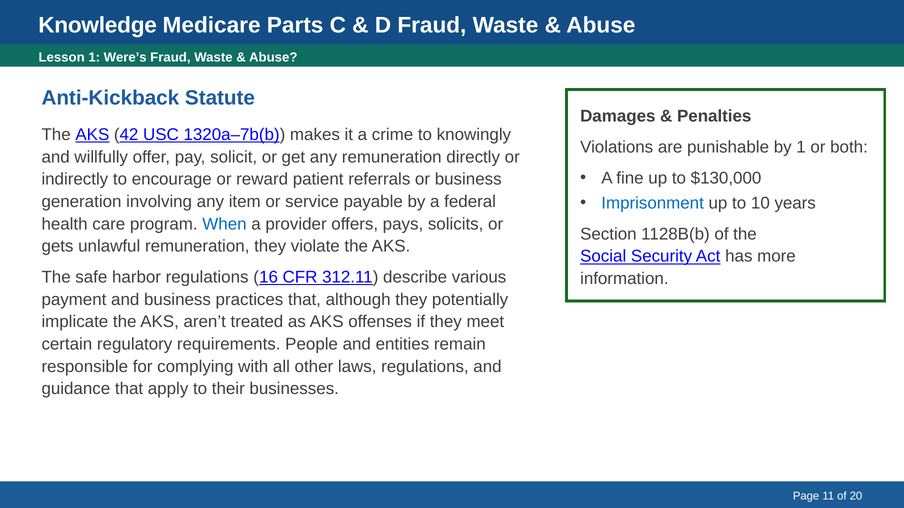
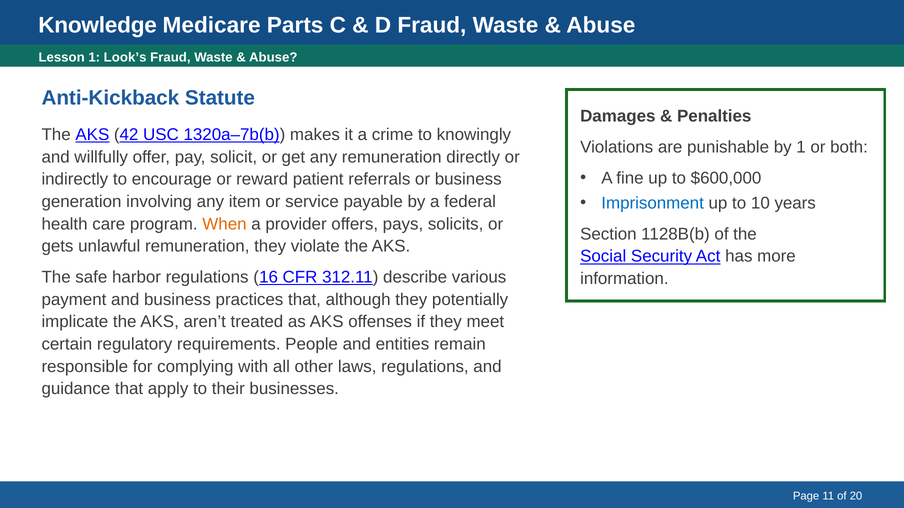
Were’s: Were’s -> Look’s
$130,000: $130,000 -> $600,000
When colour: blue -> orange
